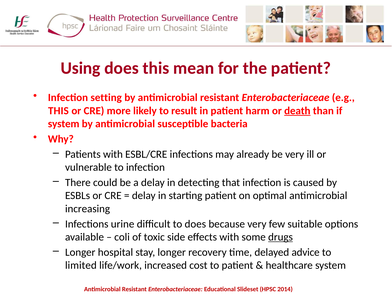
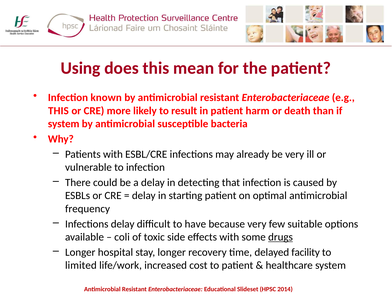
setting: setting -> known
death underline: present -> none
increasing: increasing -> frequency
Infections urine: urine -> delay
to does: does -> have
advice: advice -> facility
